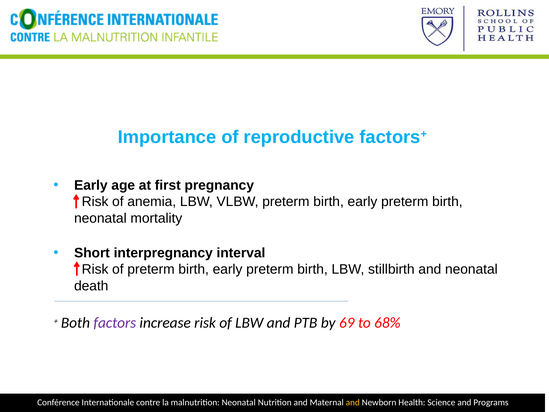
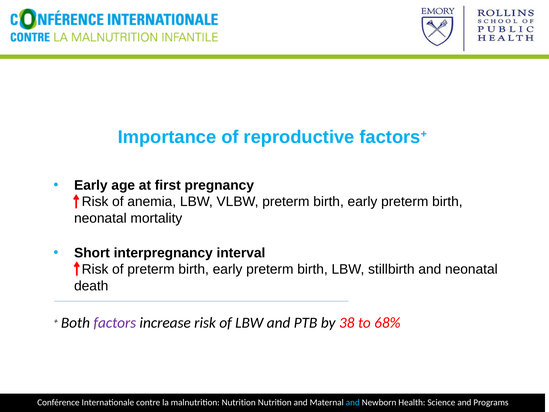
69: 69 -> 38
malnutrition Neonatal: Neonatal -> Nutrition
and at (353, 402) colour: yellow -> light blue
